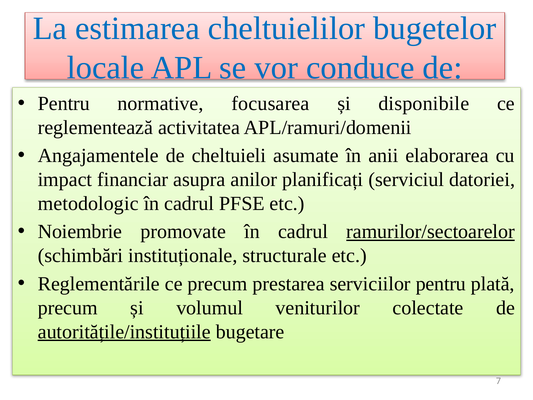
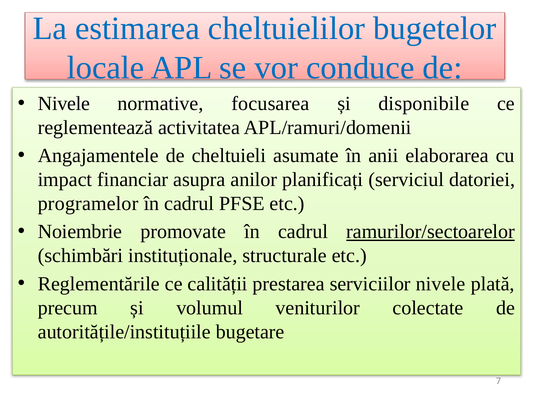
Pentru at (64, 104): Pentru -> Nivele
metodologic: metodologic -> programelor
ce precum: precum -> calității
serviciilor pentru: pentru -> nivele
autoritățile/instituțiile underline: present -> none
